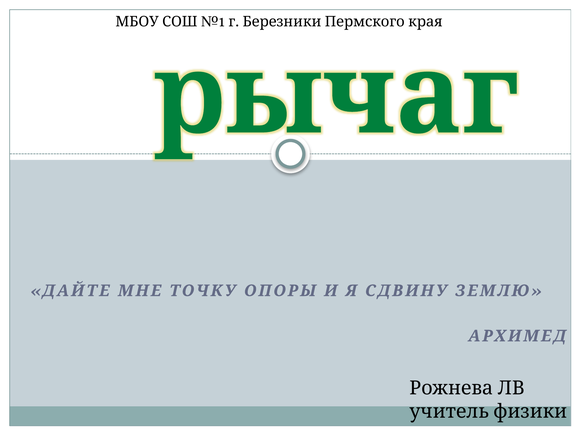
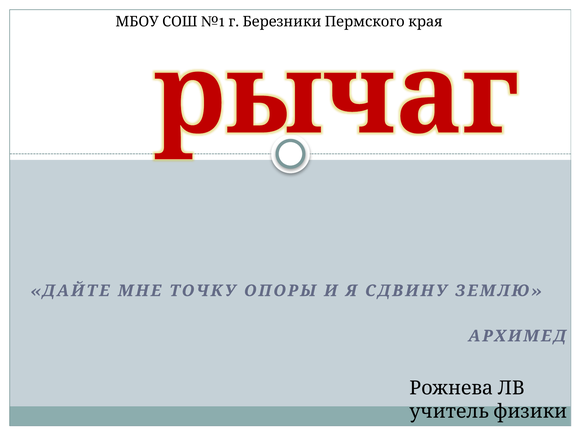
рычаг colour: green -> red
